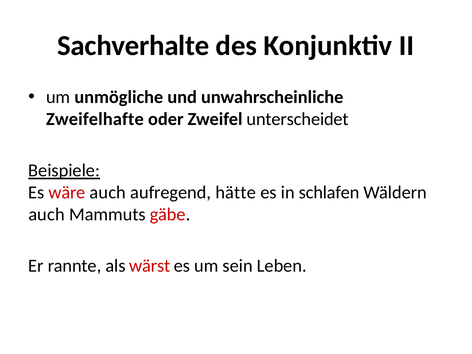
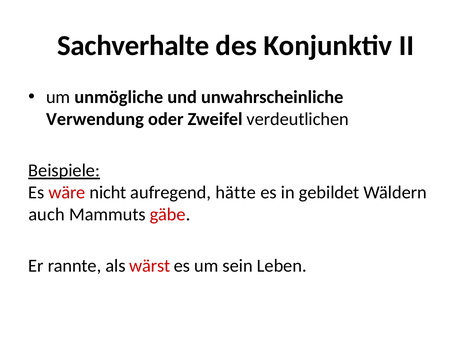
Zweifelhafte: Zweifelhafte -> Verwendung
unterscheidet: unterscheidet -> verdeutlichen
wäre auch: auch -> nicht
schlafen: schlafen -> gebildet
